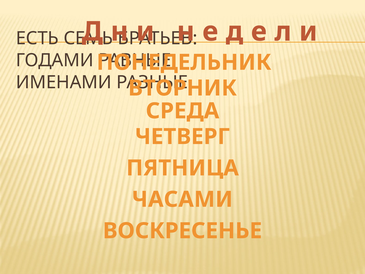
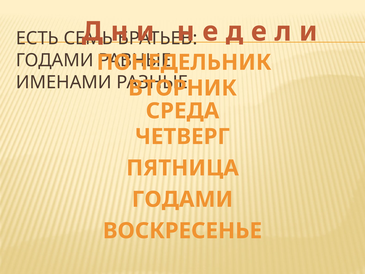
ЧАСАМИ at (182, 199): ЧАСАМИ -> ГОДАМИ
